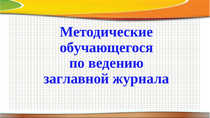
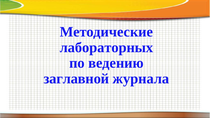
обучающегося: обучающегося -> лабораторных
